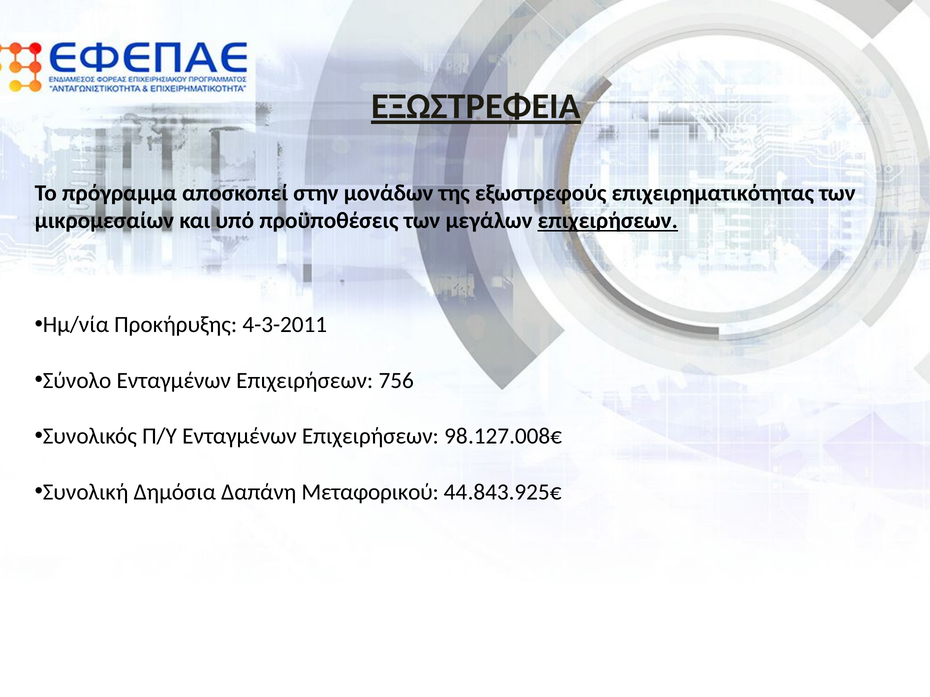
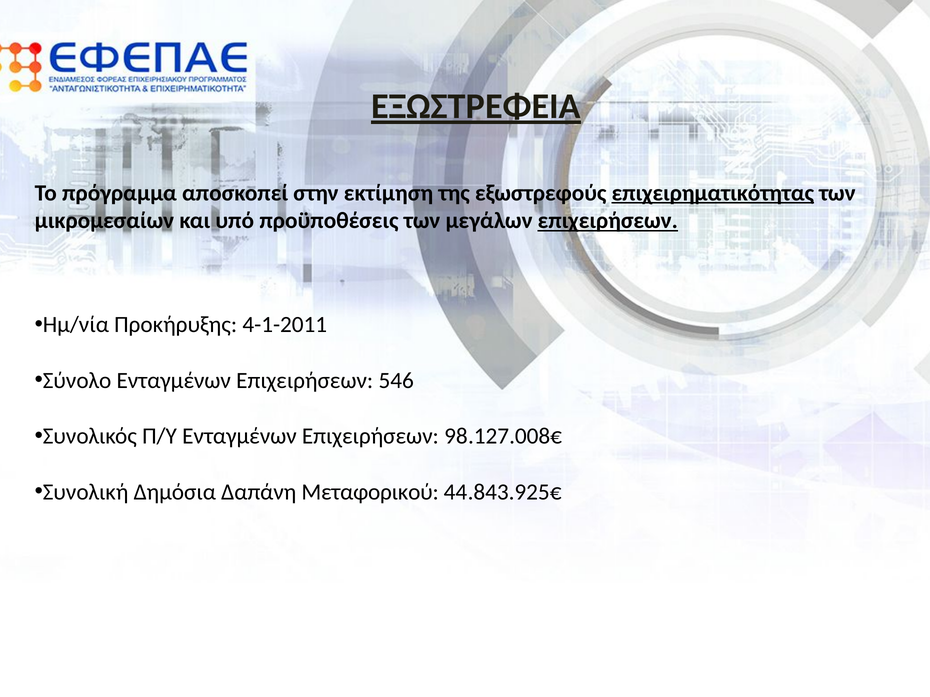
μονάδων: μονάδων -> εκτίμηση
επιχειρηματικότητας underline: none -> present
4-3-2011: 4-3-2011 -> 4-1-2011
756: 756 -> 546
